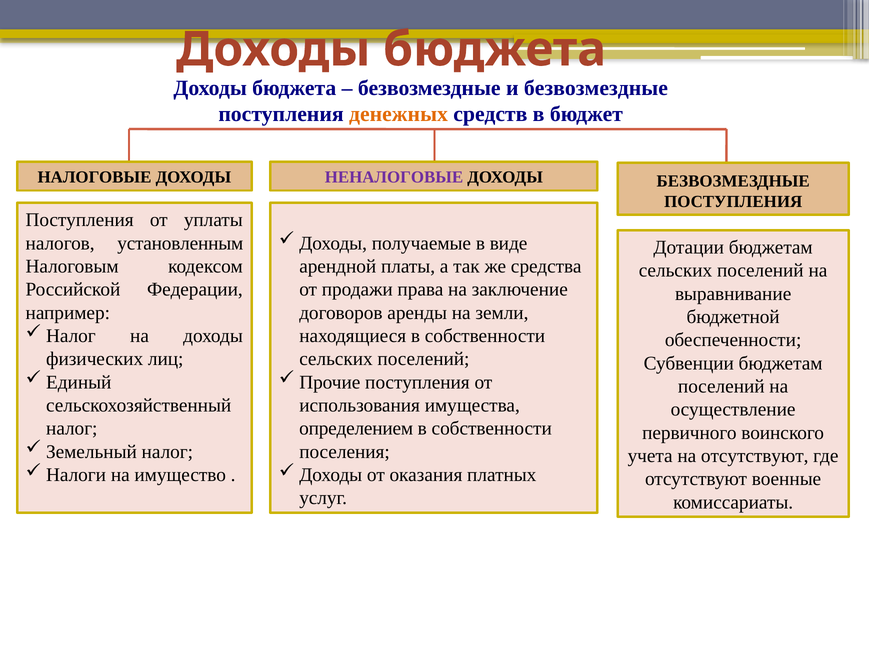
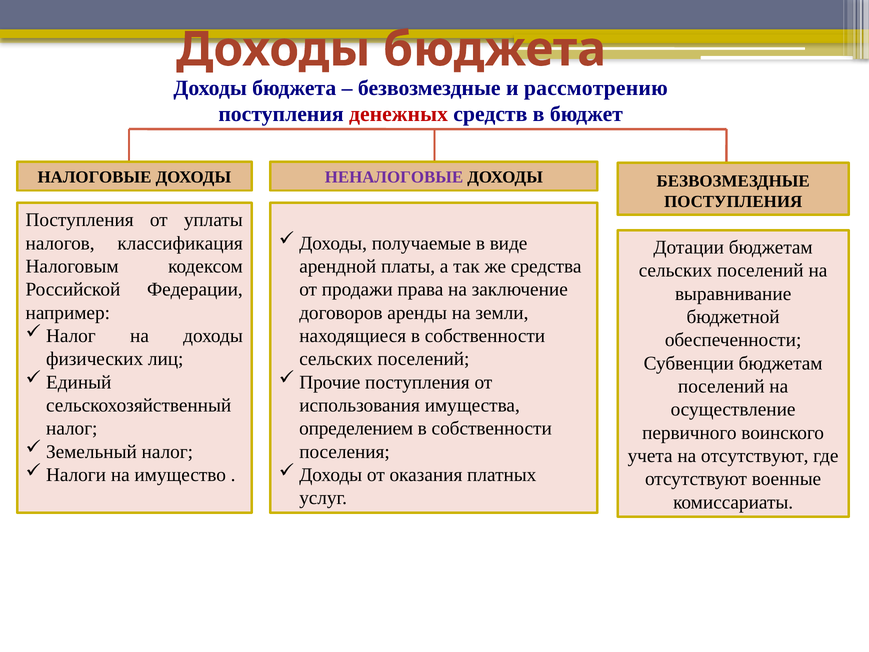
безвозмездные at (596, 88): безвозмездные -> рассмотрению
денежных colour: orange -> red
установленным: установленным -> классификация
